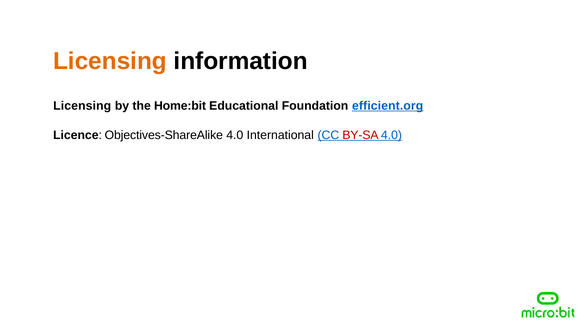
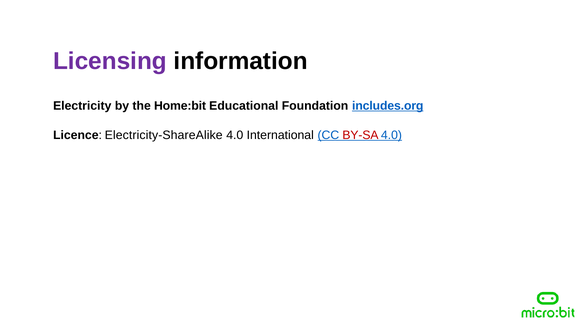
Licensing at (110, 61) colour: orange -> purple
Licensing at (82, 106): Licensing -> Electricity
efficient.org: efficient.org -> includes.org
Objectives-ShareAlike: Objectives-ShareAlike -> Electricity-ShareAlike
